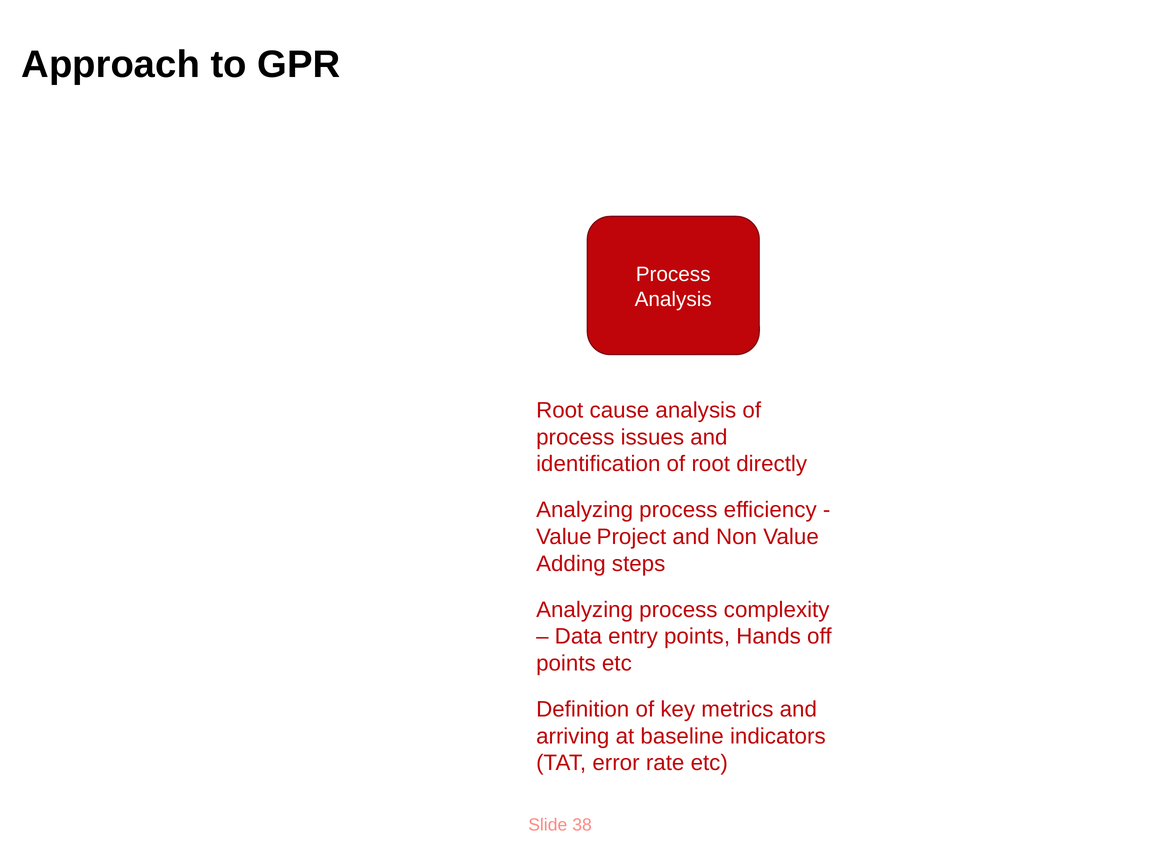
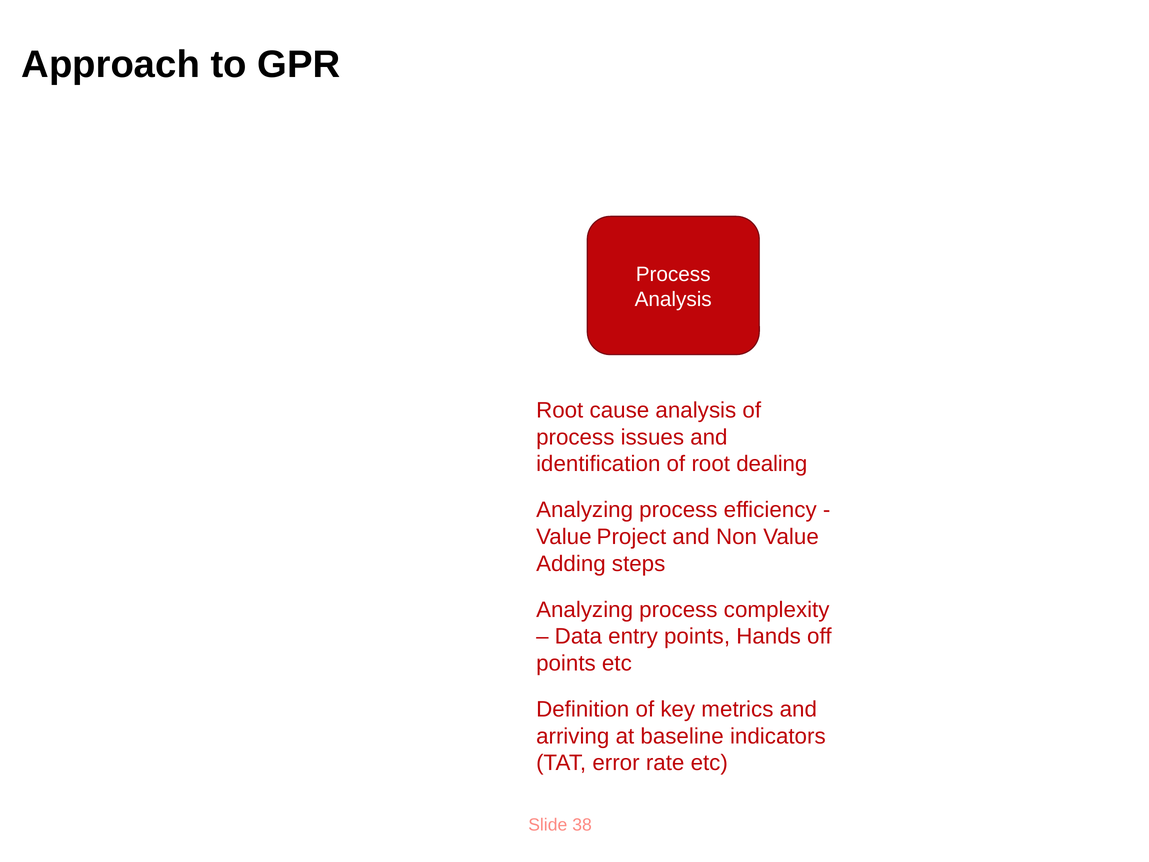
directly: directly -> dealing
